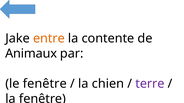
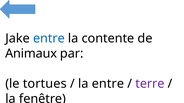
entre at (49, 39) colour: orange -> blue
le fenêtre: fenêtre -> tortues
la chien: chien -> entre
